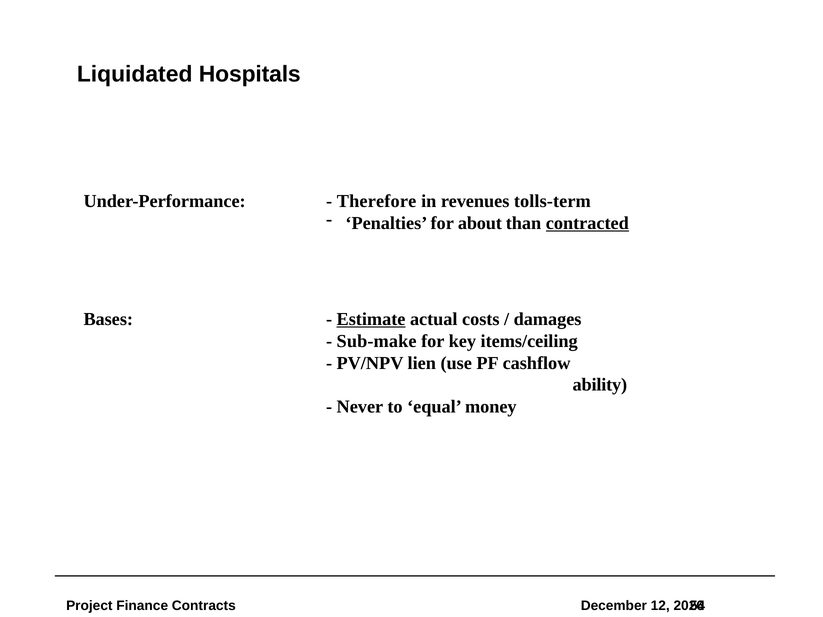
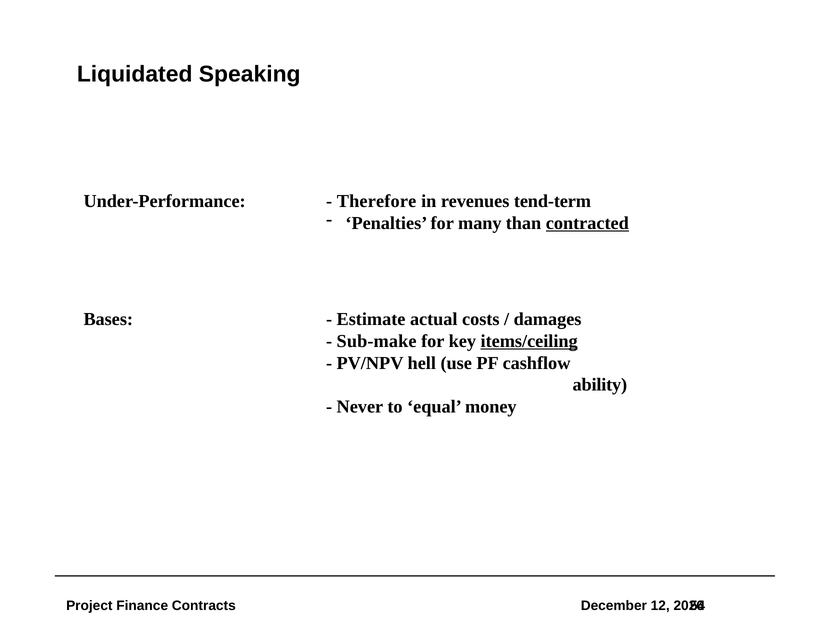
Hospitals: Hospitals -> Speaking
tolls-term: tolls-term -> tend-term
about: about -> many
Estimate underline: present -> none
items/ceiling underline: none -> present
lien: lien -> hell
